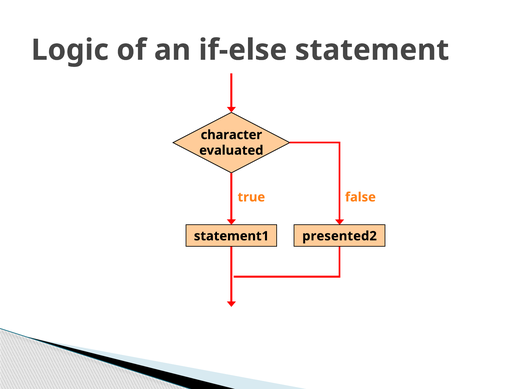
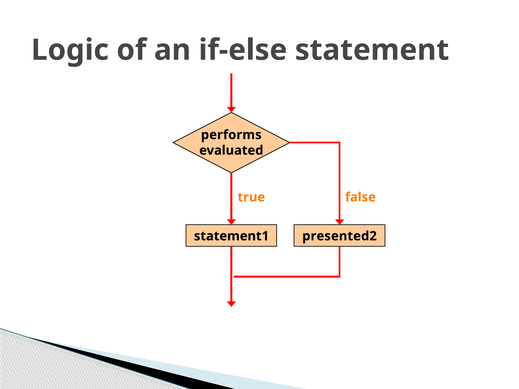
character: character -> performs
